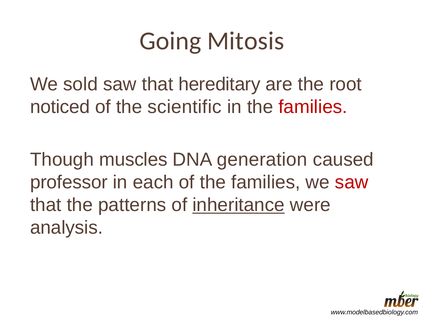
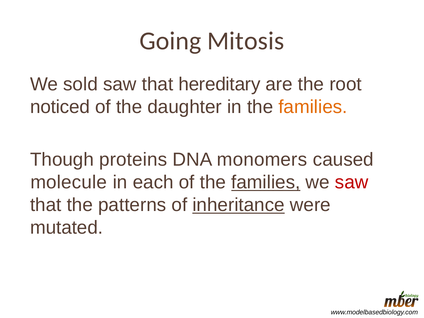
scientific: scientific -> daughter
families at (313, 107) colour: red -> orange
muscles: muscles -> proteins
generation: generation -> monomers
professor: professor -> molecule
families at (266, 182) underline: none -> present
analysis: analysis -> mutated
